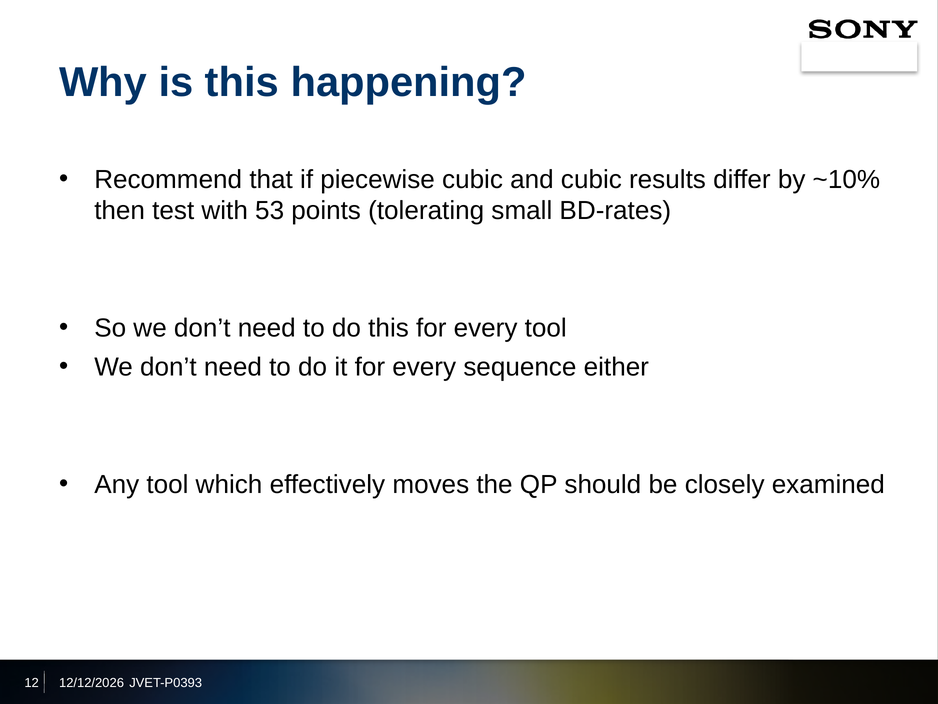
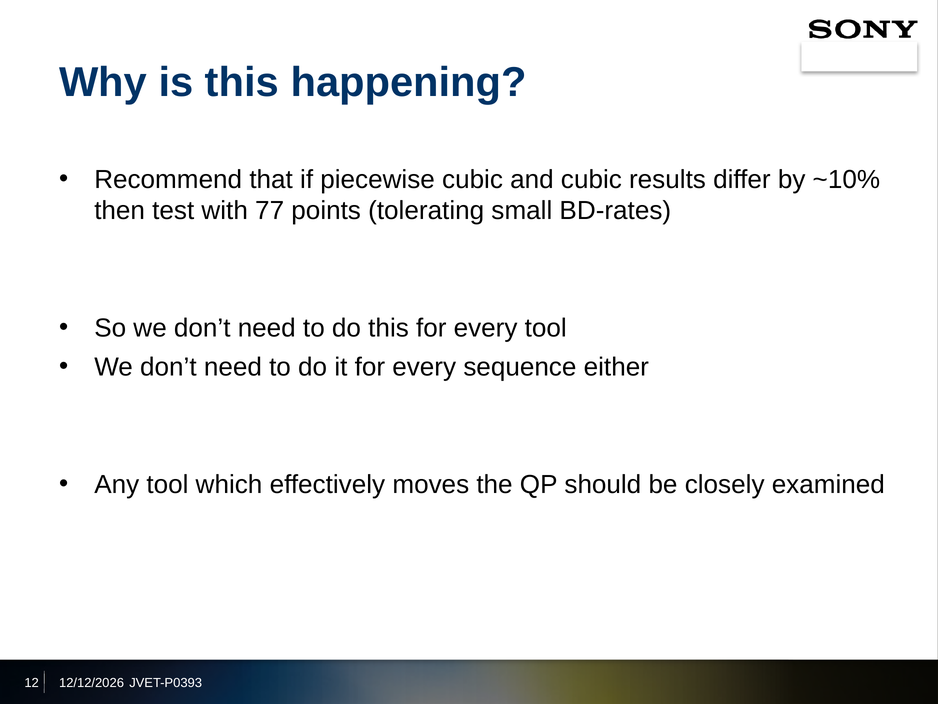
53: 53 -> 77
